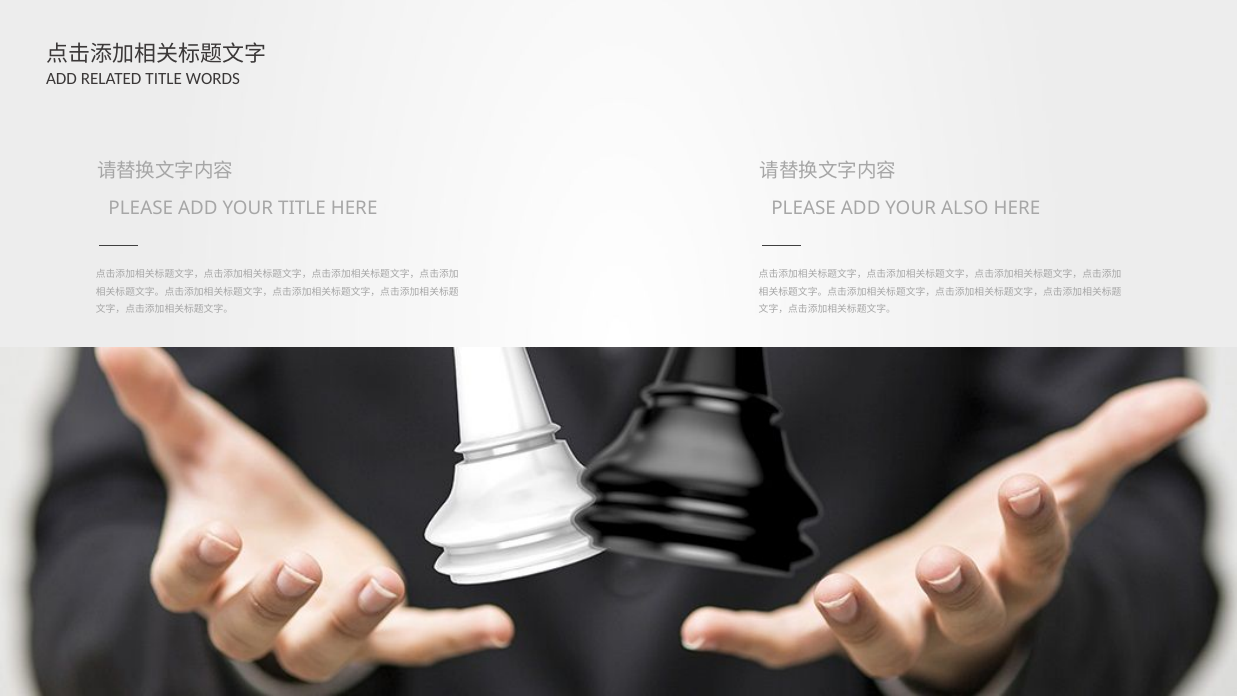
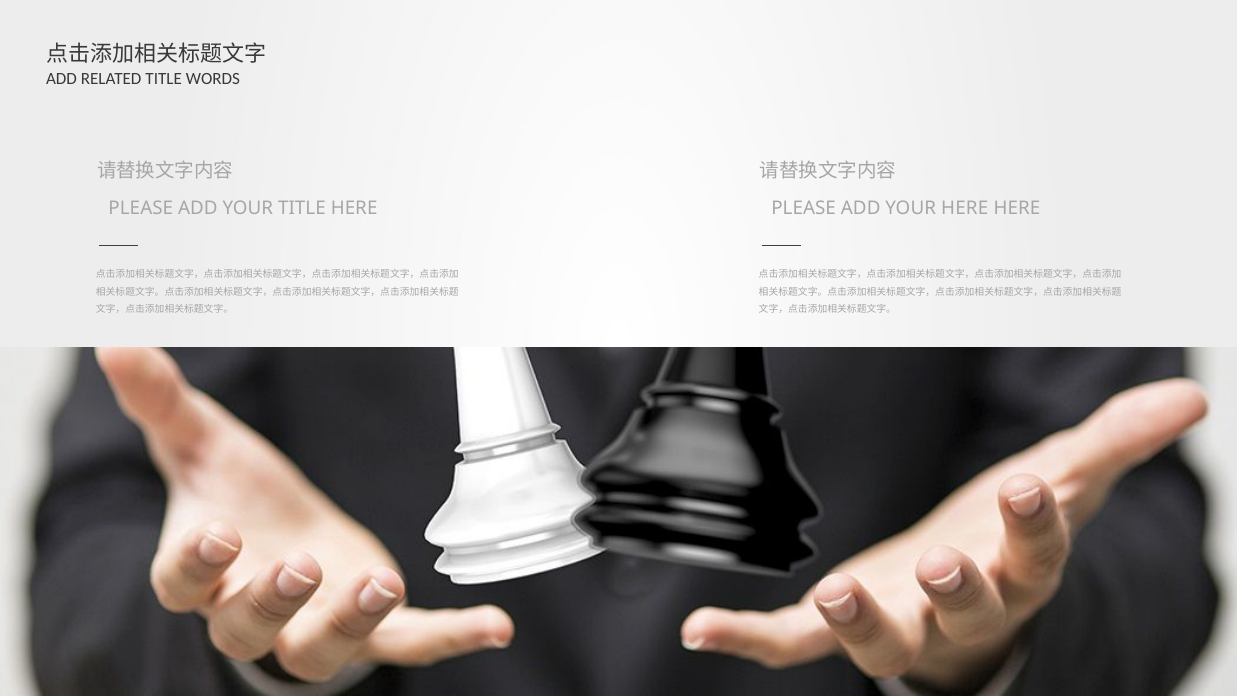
YOUR ALSO: ALSO -> HERE
